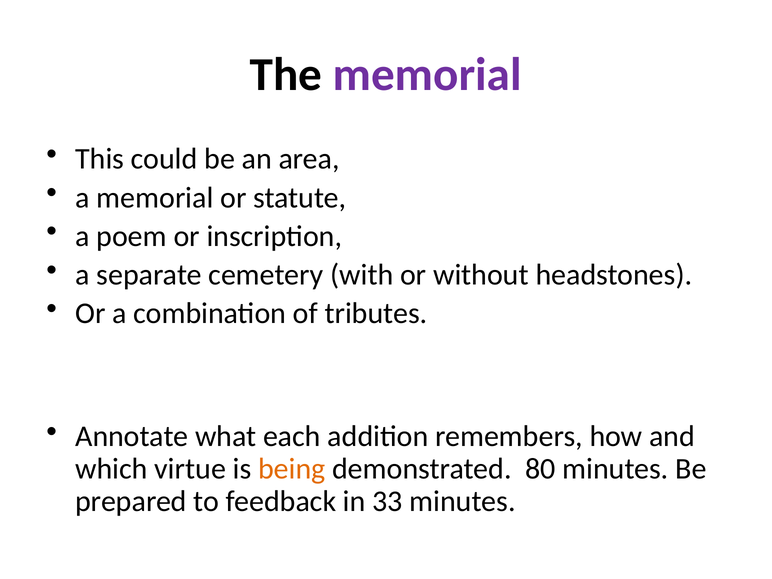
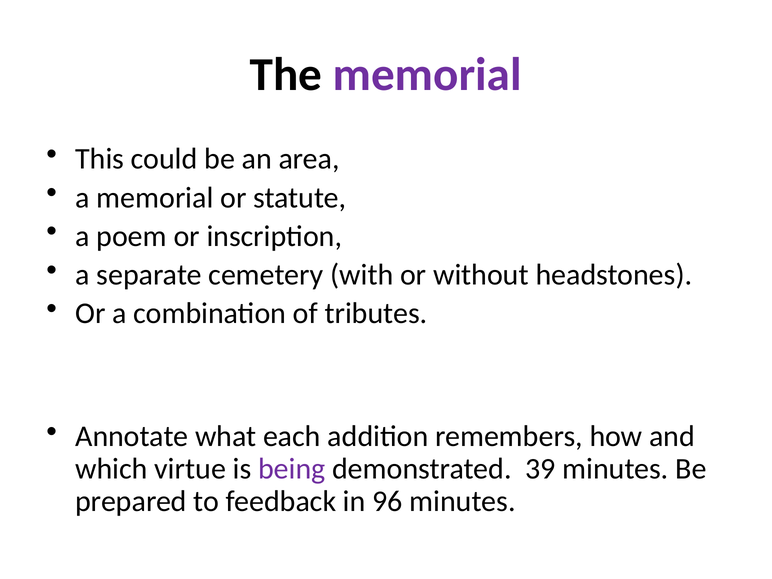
being colour: orange -> purple
80: 80 -> 39
33: 33 -> 96
